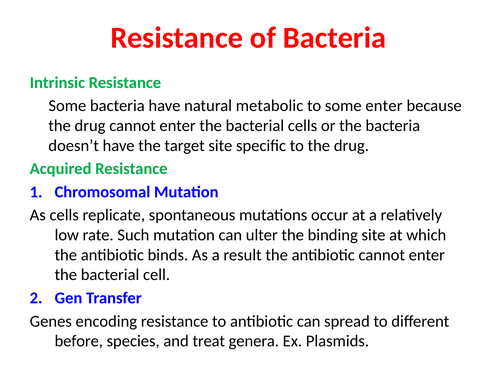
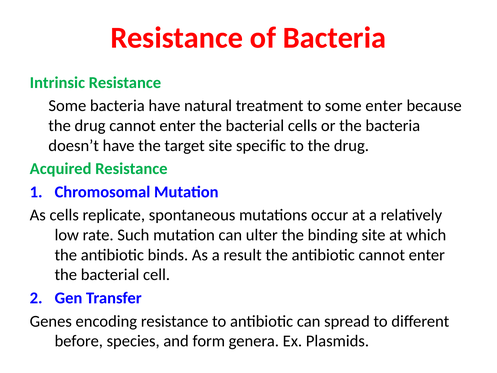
metabolic: metabolic -> treatment
treat: treat -> form
